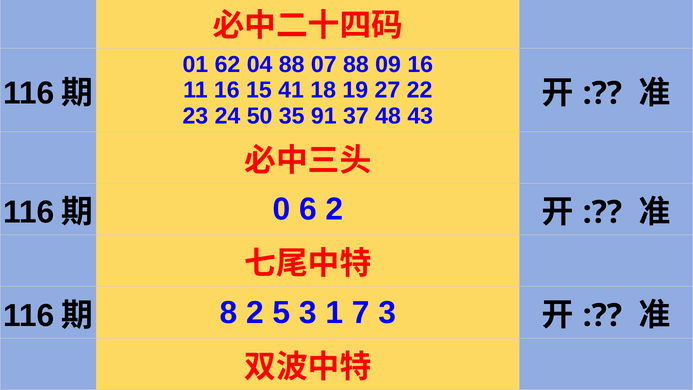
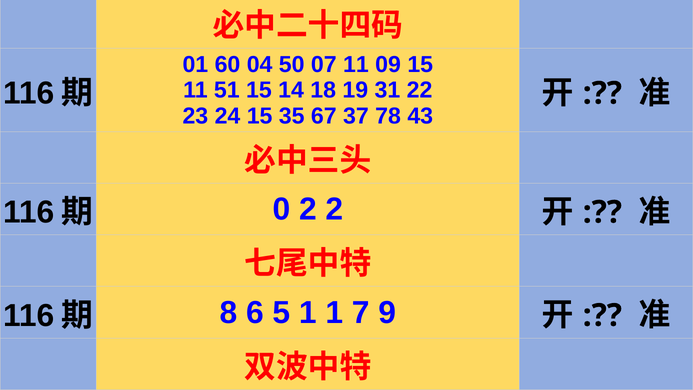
62: 62 -> 60
04 88: 88 -> 50
07 88: 88 -> 11
09 16: 16 -> 15
11 16: 16 -> 51
41: 41 -> 14
27: 27 -> 31
24 50: 50 -> 15
91: 91 -> 67
48: 48 -> 78
0 6: 6 -> 2
8 2: 2 -> 6
5 3: 3 -> 1
7 3: 3 -> 9
